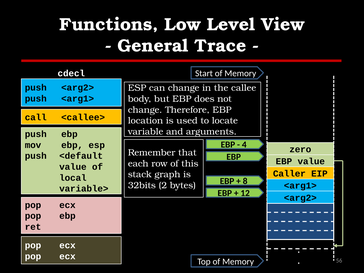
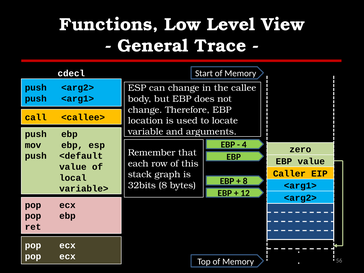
32bits 2: 2 -> 8
